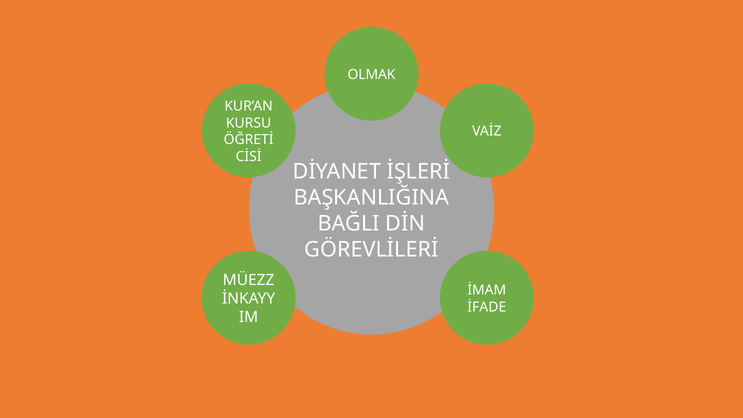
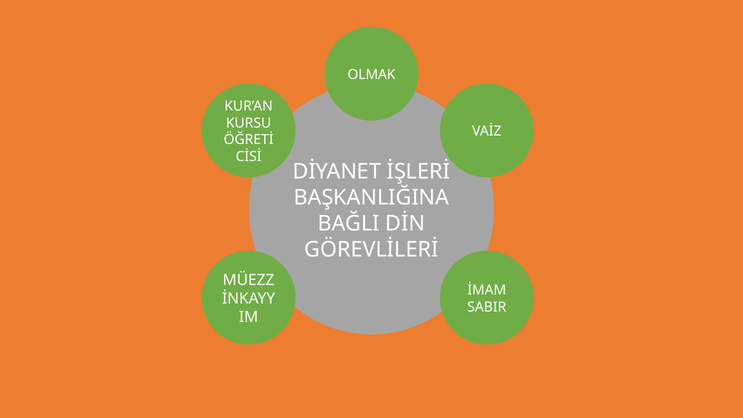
İFADE: İFADE -> SABIR
